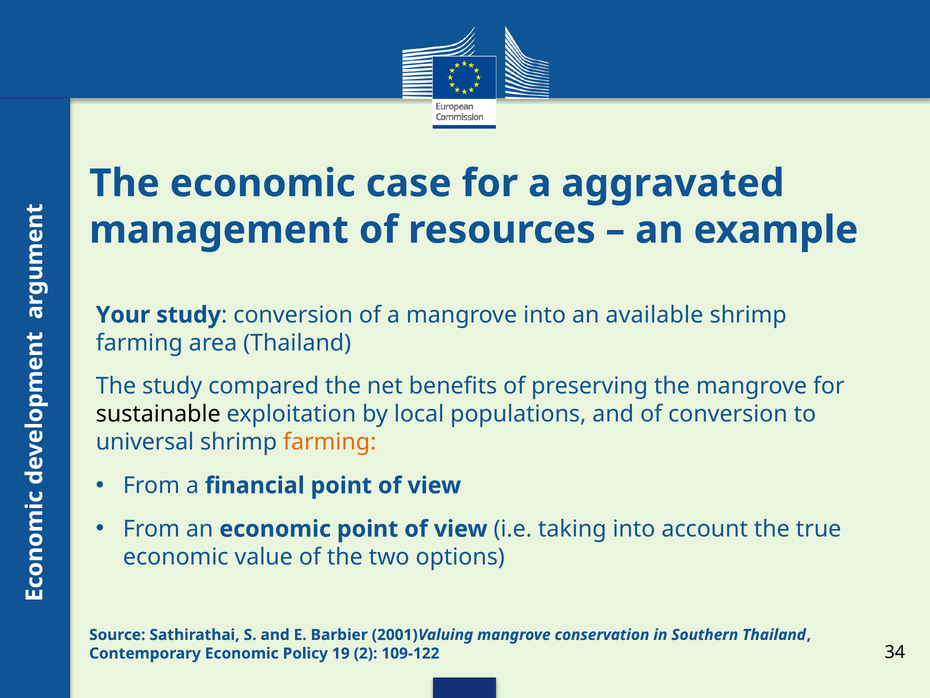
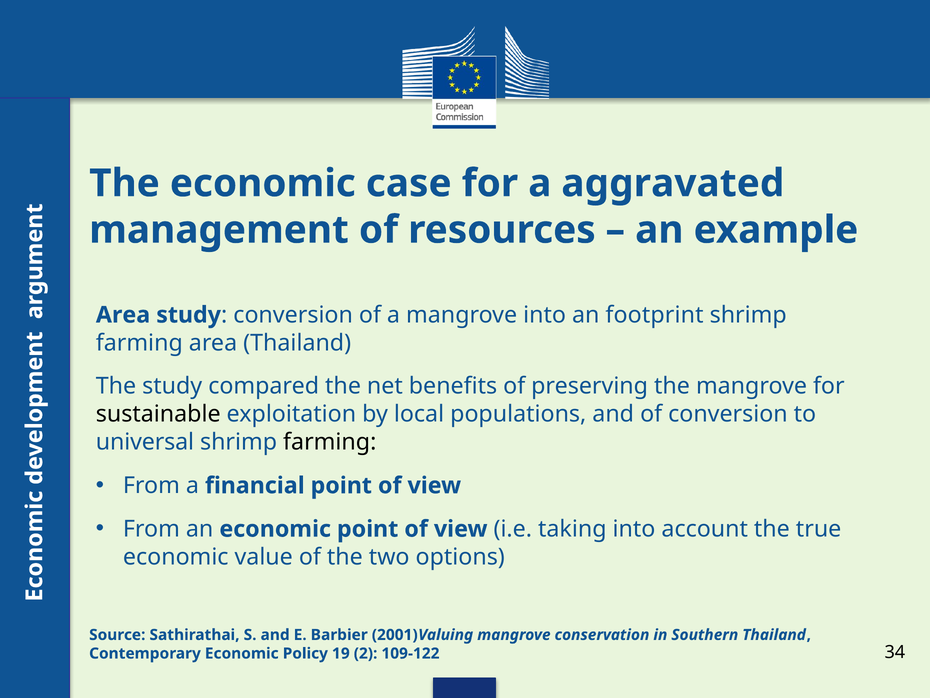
Your at (123, 315): Your -> Area
available: available -> footprint
farming at (330, 442) colour: orange -> black
